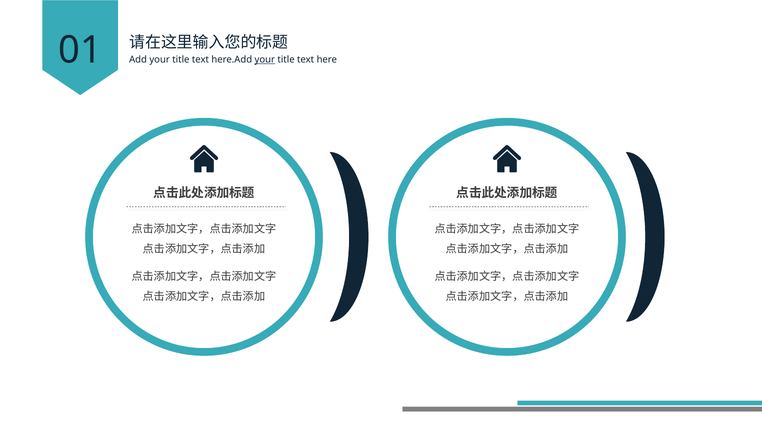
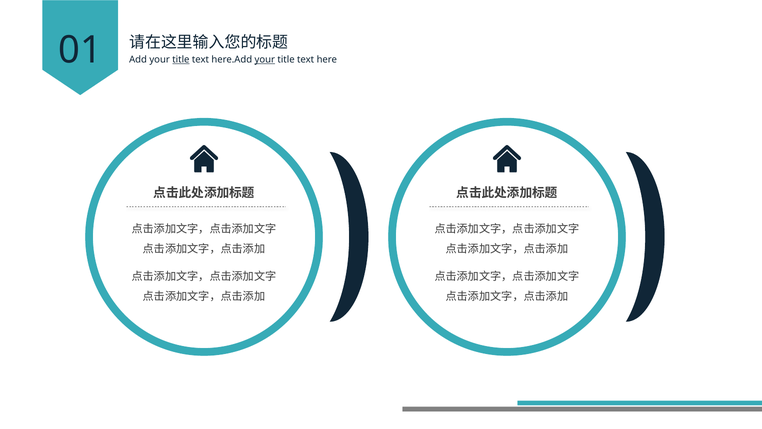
title at (181, 59) underline: none -> present
